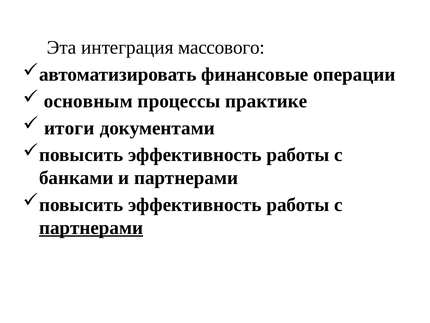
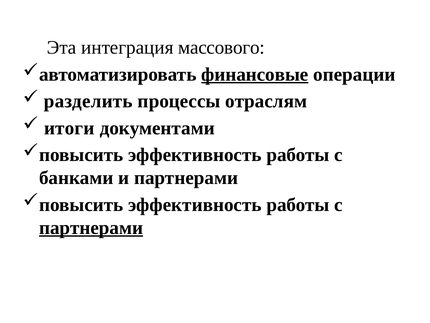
финансовые underline: none -> present
основным: основным -> разделить
практике: практике -> отраслям
